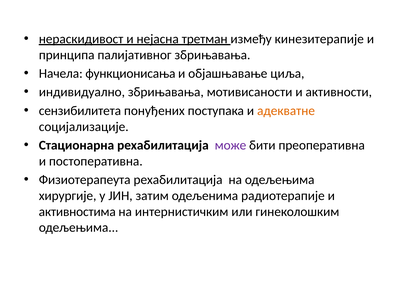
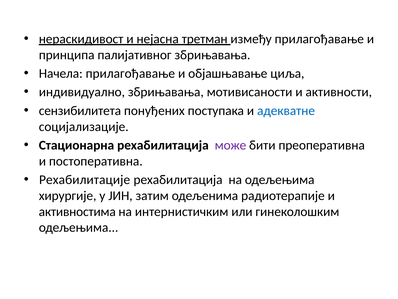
између кинезитерапије: кинезитерапије -> прилагођавање
Начела функционисања: функционисања -> прилагођавање
адекватне colour: orange -> blue
Физиотерапеута: Физиотерапеута -> Рехабилитације
